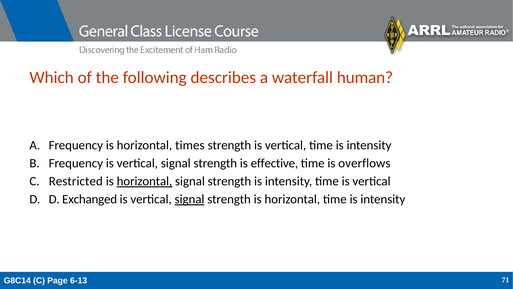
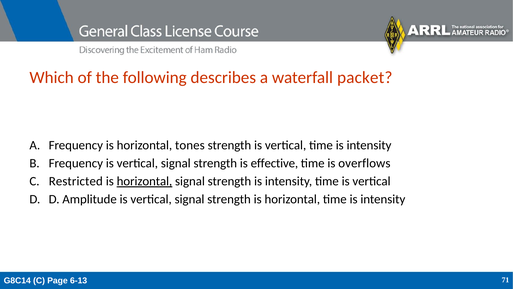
human: human -> packet
times: times -> tones
Exchanged: Exchanged -> Amplitude
signal at (190, 199) underline: present -> none
